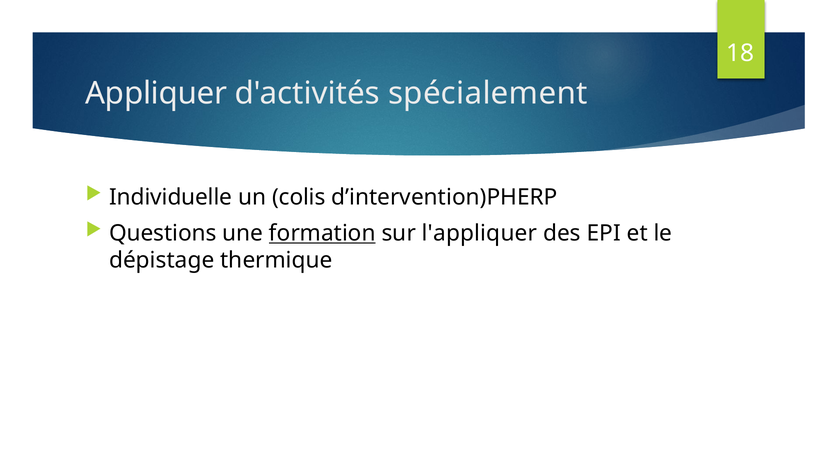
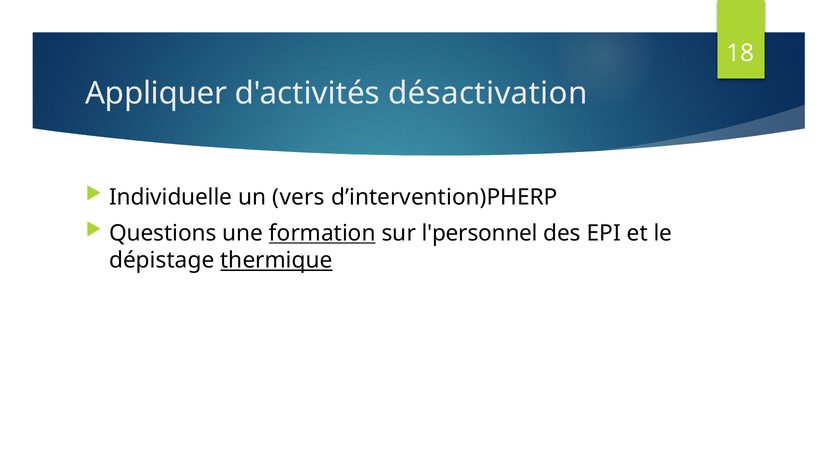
spécialement: spécialement -> désactivation
colis: colis -> vers
l'appliquer: l'appliquer -> l'personnel
thermique underline: none -> present
